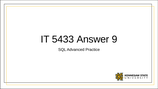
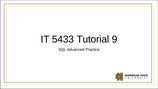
Answer: Answer -> Tutorial
